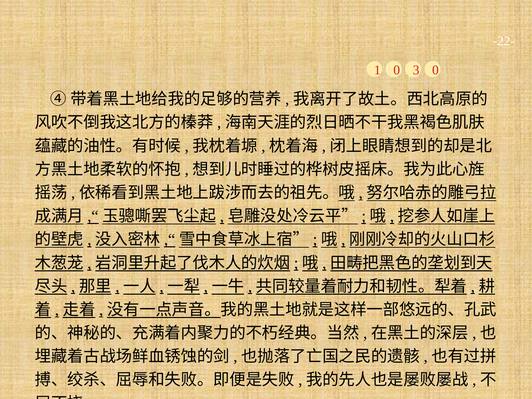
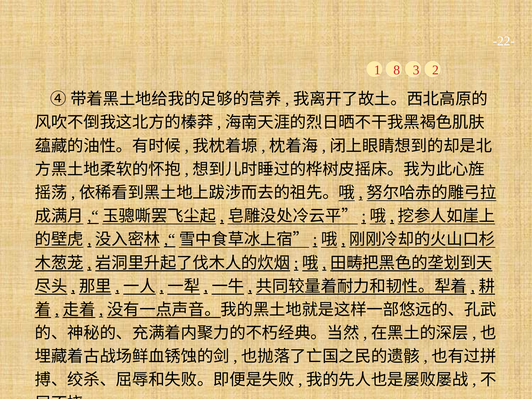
1 0: 0 -> 8
3 0: 0 -> 2
